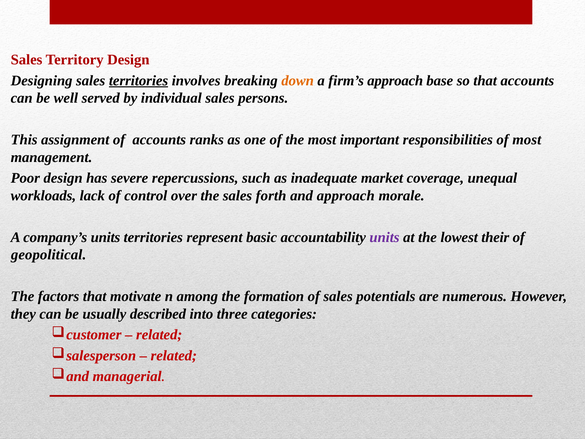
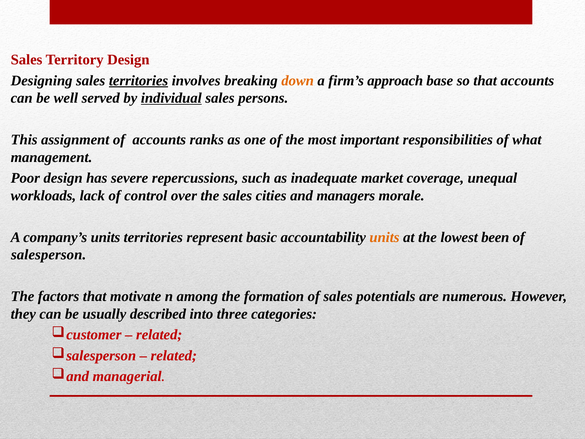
individual underline: none -> present
of most: most -> what
forth: forth -> cities
and approach: approach -> managers
units at (384, 237) colour: purple -> orange
their: their -> been
geopolitical: geopolitical -> salesperson
